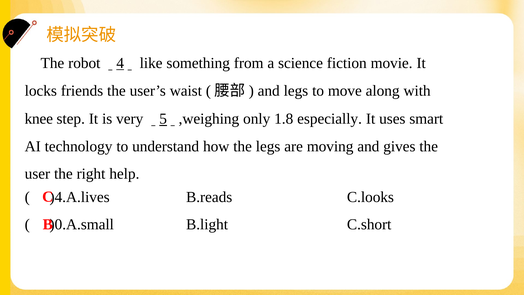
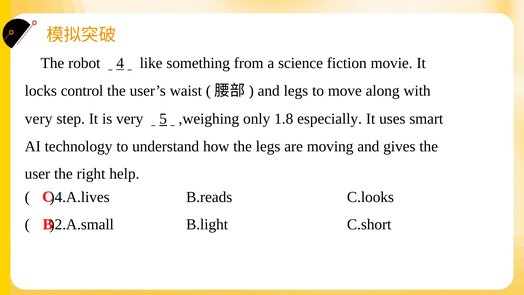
friends: friends -> control
knee at (39, 119): knee -> very
)0.A.small: )0.A.small -> )2.A.small
